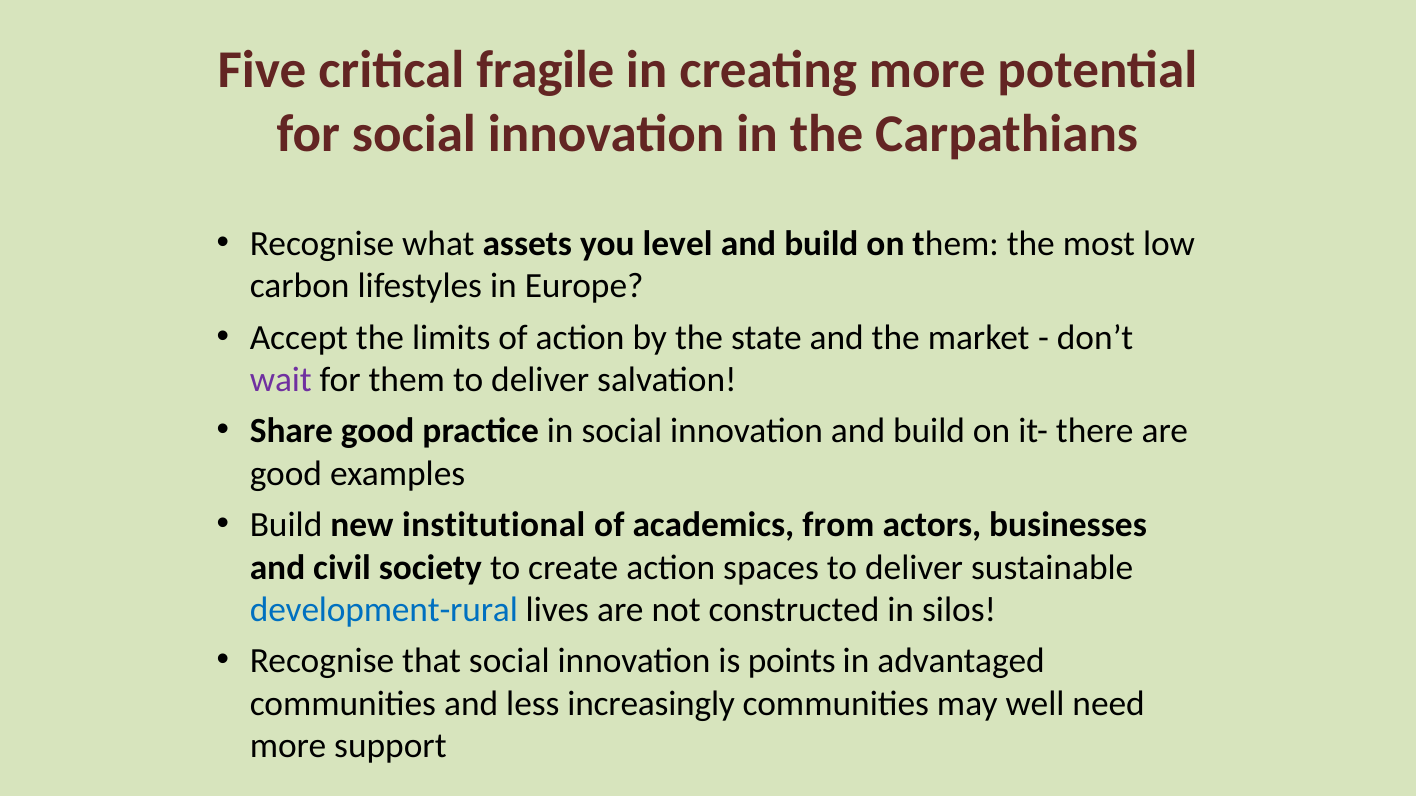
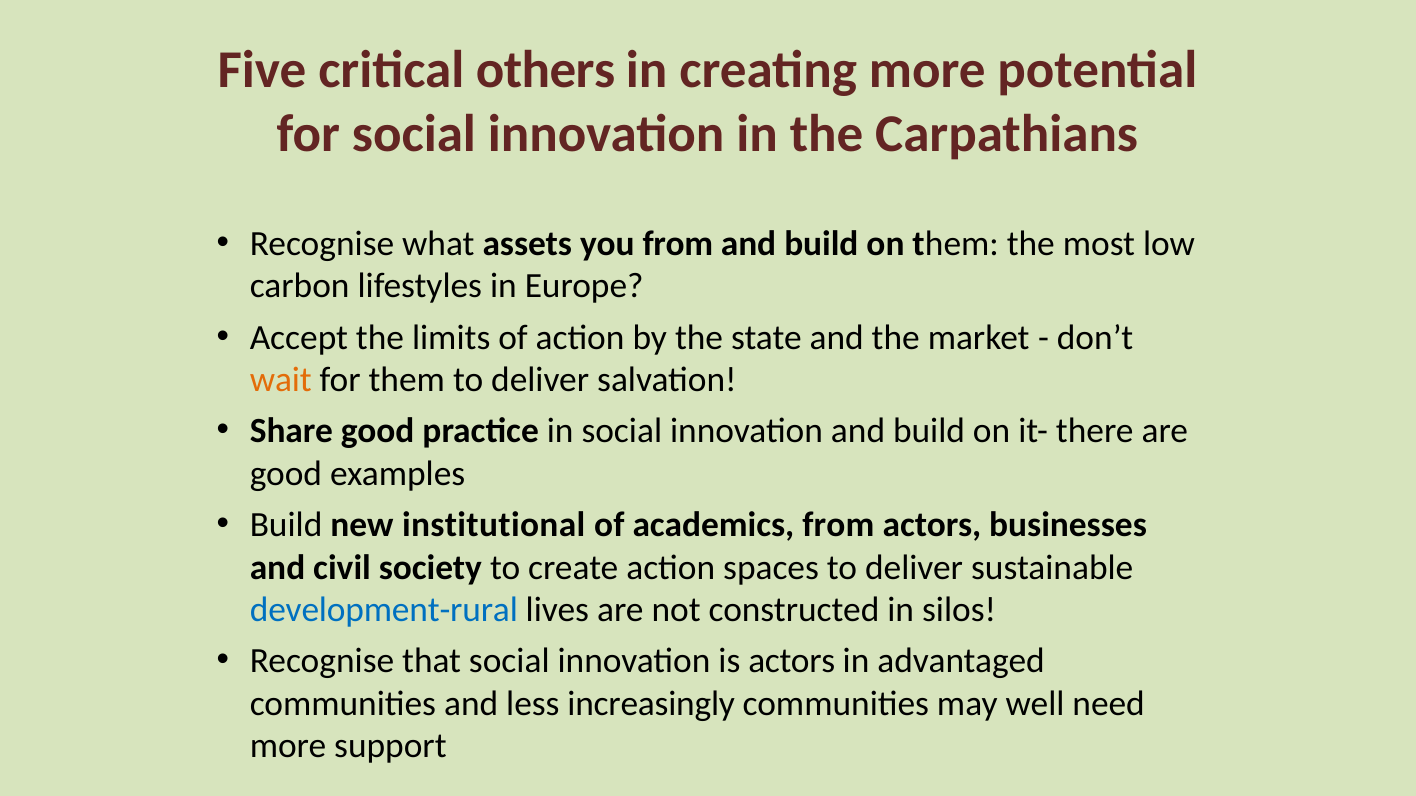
fragile: fragile -> others
you level: level -> from
wait colour: purple -> orange
is points: points -> actors
